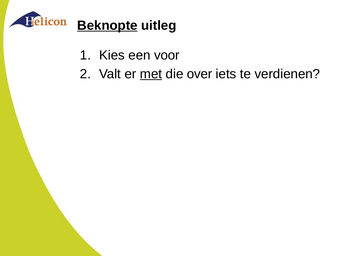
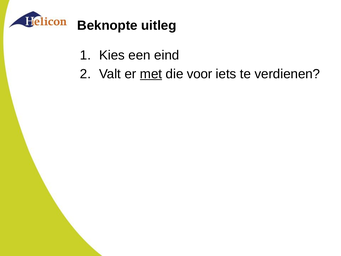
Beknopte underline: present -> none
voor: voor -> eind
over: over -> voor
